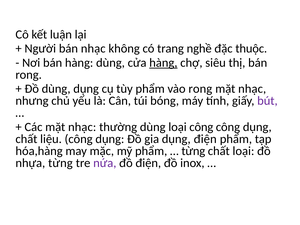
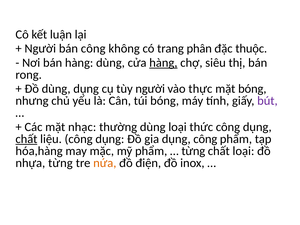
bán nhạc: nhạc -> công
nghề: nghề -> phân
tùy phẩm: phẩm -> người
vào rong: rong -> thực
nhạc at (252, 89): nhạc -> bóng
loại công: công -> thức
chất at (26, 139) underline: none -> present
dụng điện: điện -> công
nứa colour: purple -> orange
